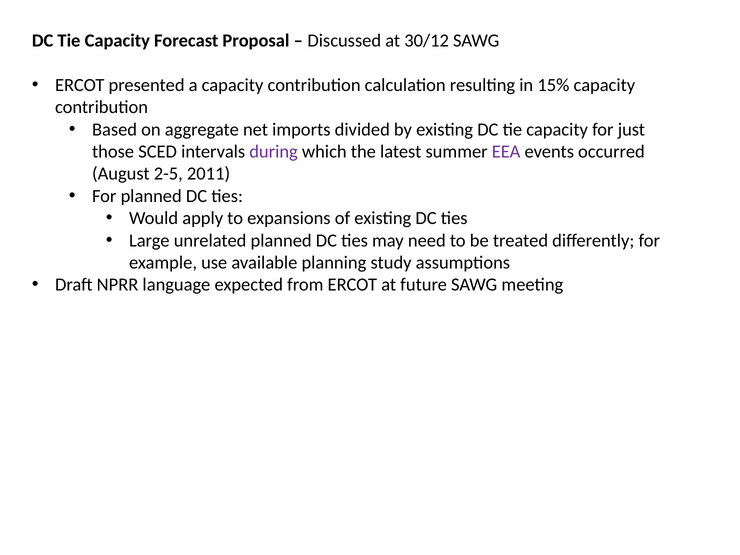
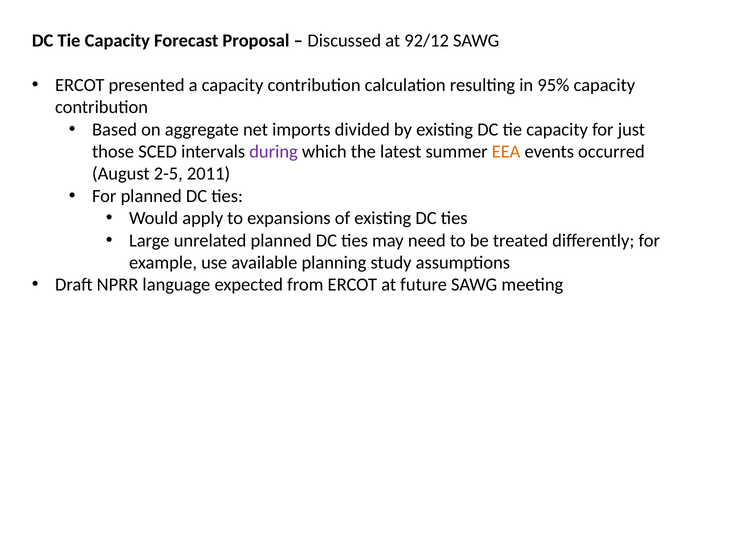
30/12: 30/12 -> 92/12
15%: 15% -> 95%
EEA colour: purple -> orange
